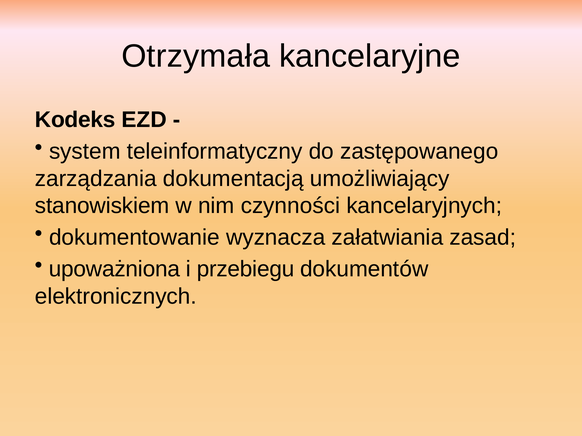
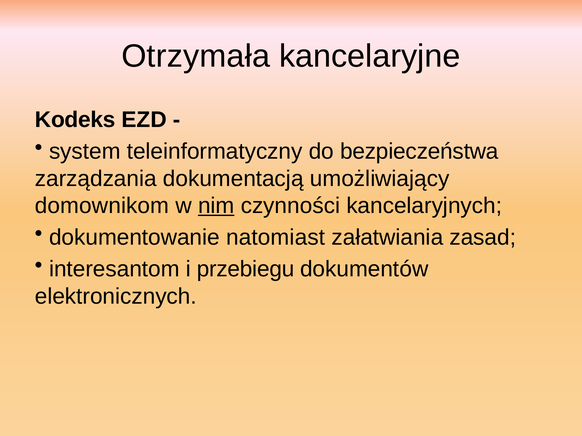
zastępowanego: zastępowanego -> bezpieczeństwa
stanowiskiem: stanowiskiem -> domownikom
nim underline: none -> present
wyznacza: wyznacza -> natomiast
upoważniona: upoważniona -> interesantom
